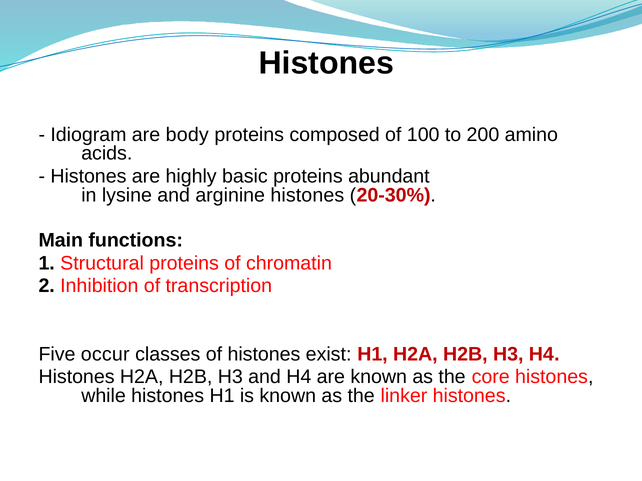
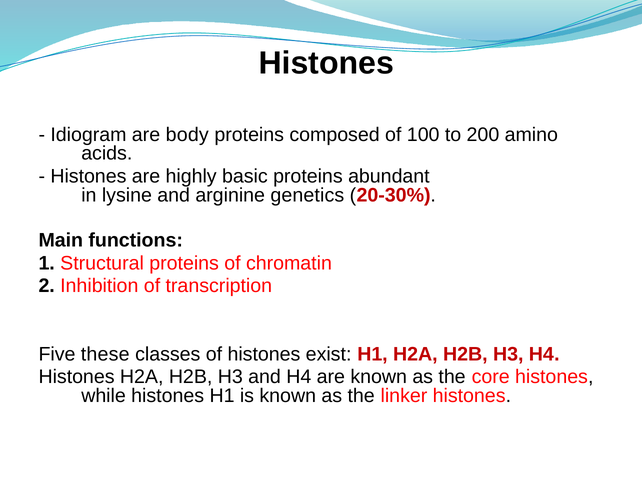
arginine histones: histones -> genetics
occur: occur -> these
